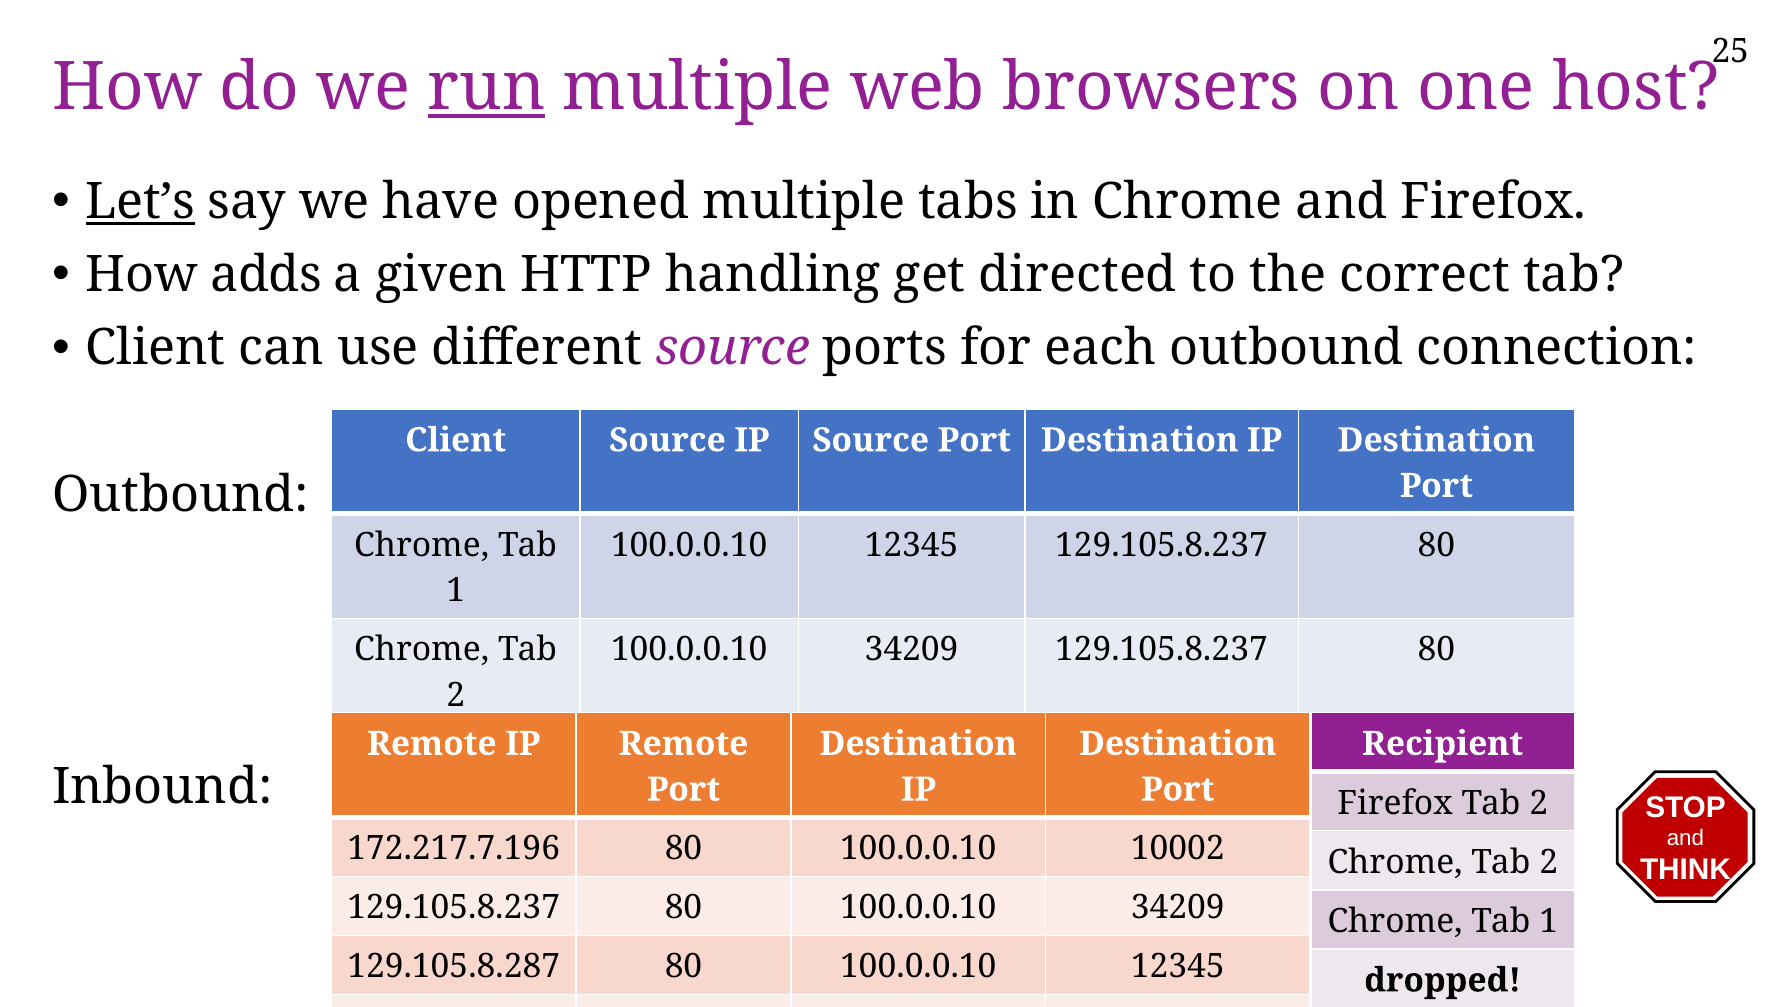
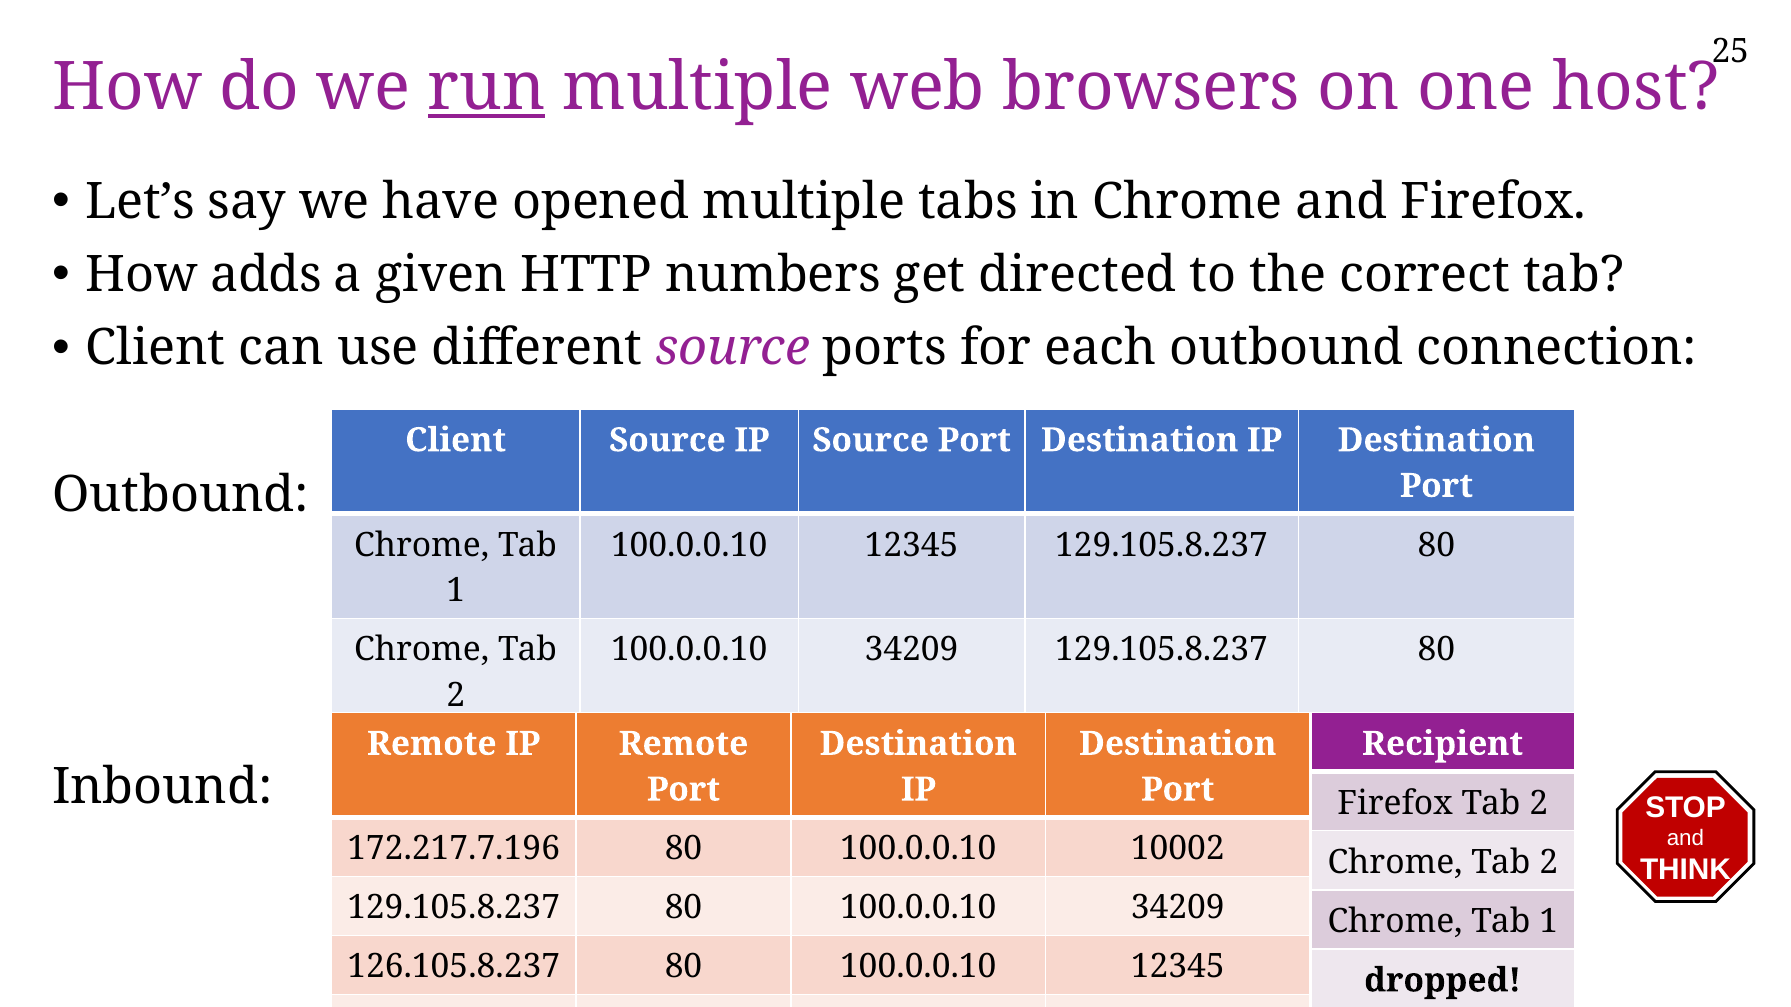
Let’s underline: present -> none
handling: handling -> numbers
129.105.8.287: 129.105.8.287 -> 126.105.8.237
